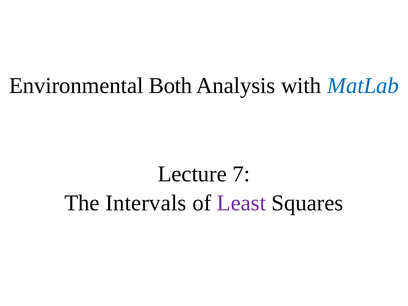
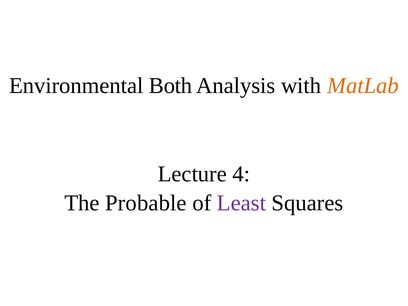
MatLab colour: blue -> orange
7: 7 -> 4
Intervals: Intervals -> Probable
